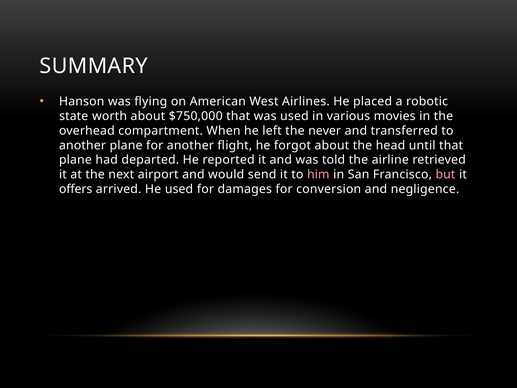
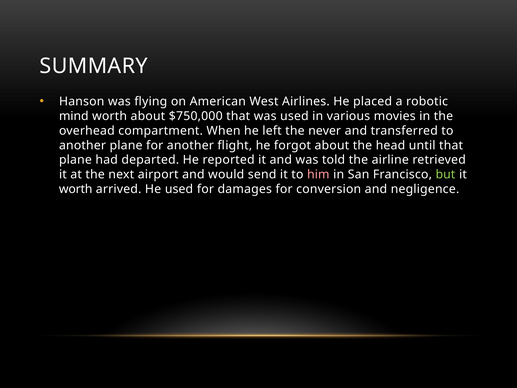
state: state -> mind
but colour: pink -> light green
offers at (76, 189): offers -> worth
